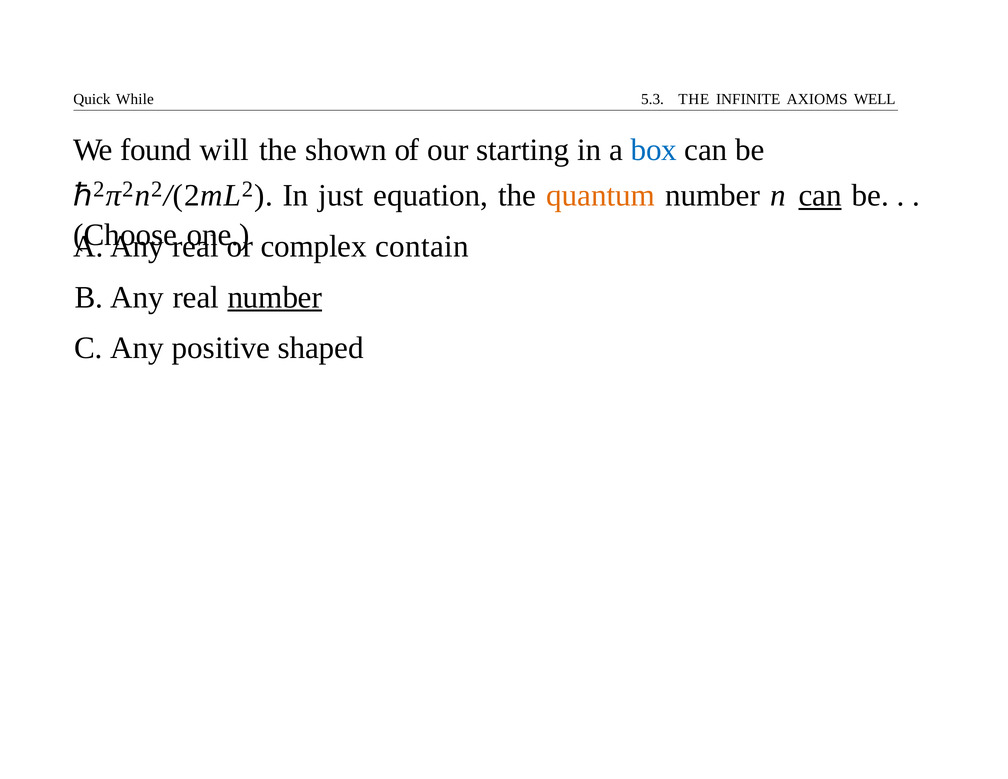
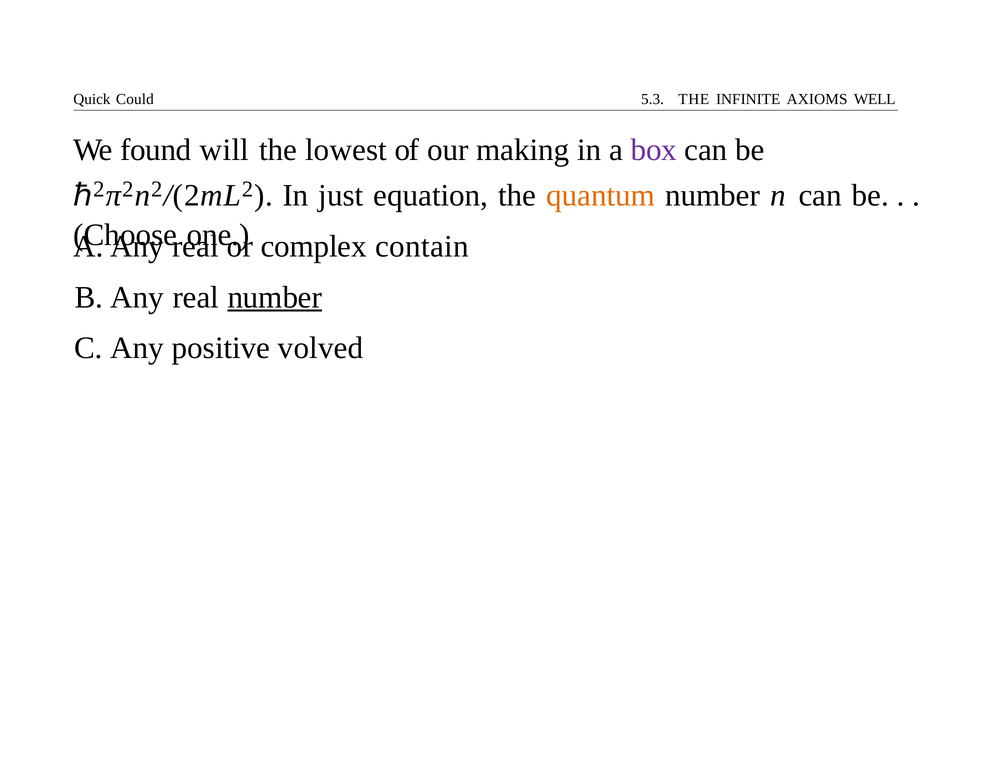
While: While -> Could
shown: shown -> lowest
starting: starting -> making
box colour: blue -> purple
can at (820, 196) underline: present -> none
shaped: shaped -> volved
